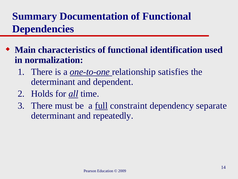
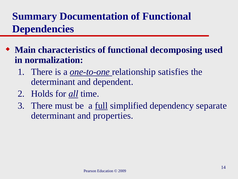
identification: identification -> decomposing
constraint: constraint -> simplified
repeatedly: repeatedly -> properties
